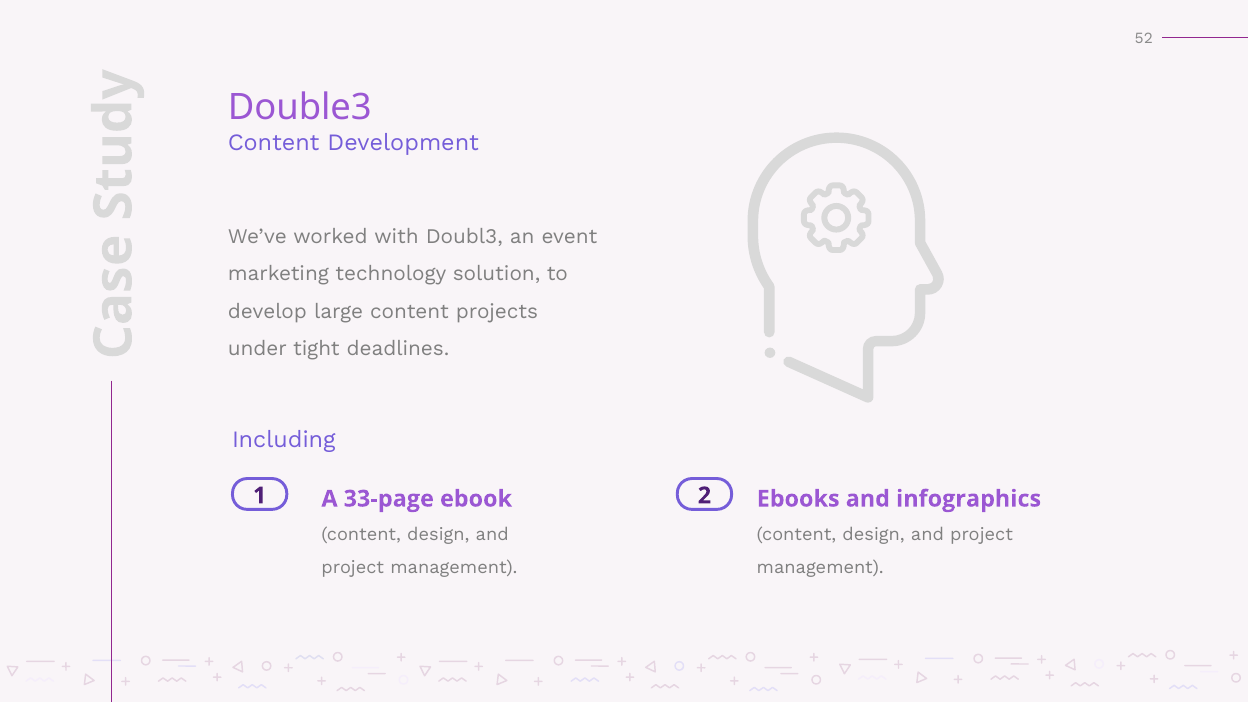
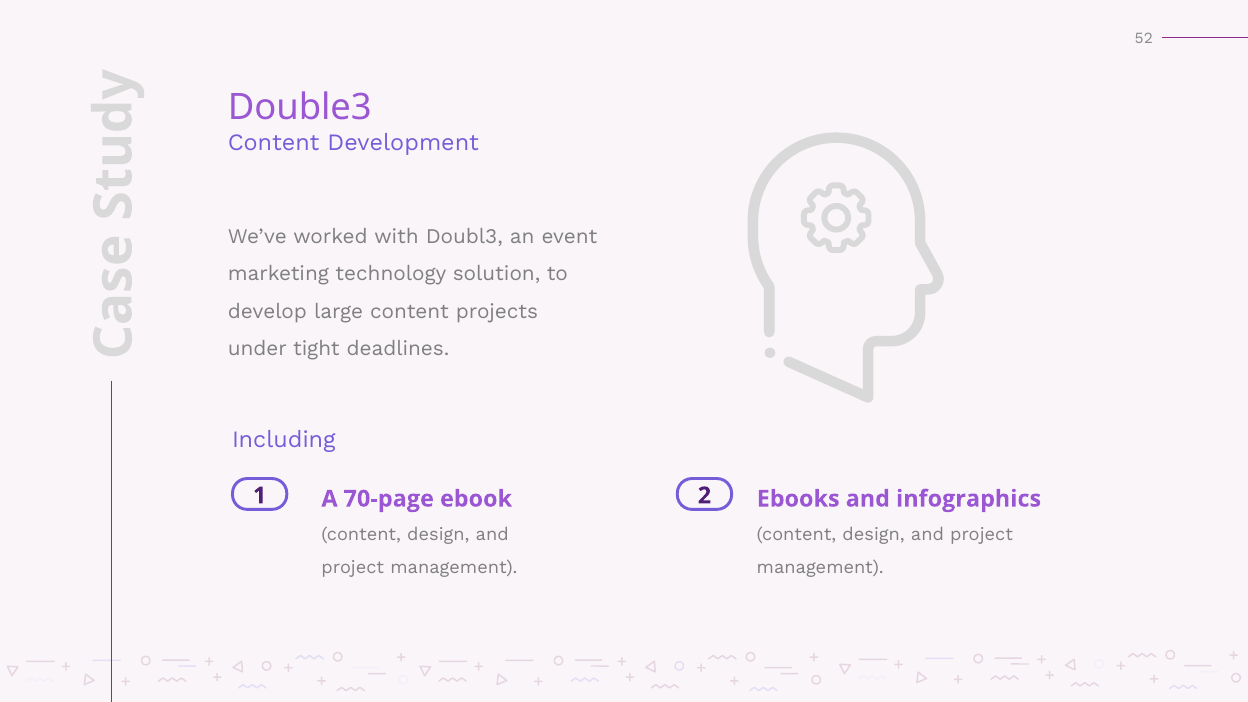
33-page: 33-page -> 70-page
